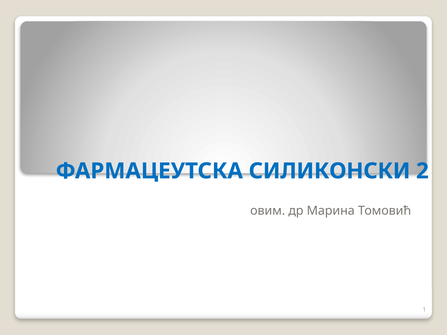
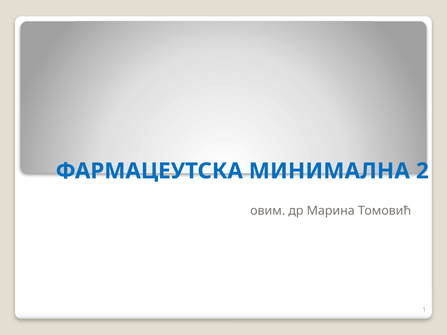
СИЛИКОНСКИ: СИЛИКОНСКИ -> МИНИМАЛНА
